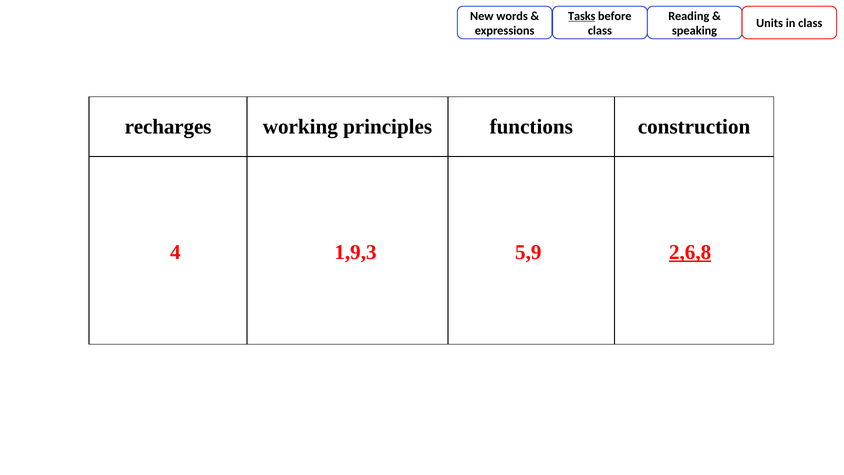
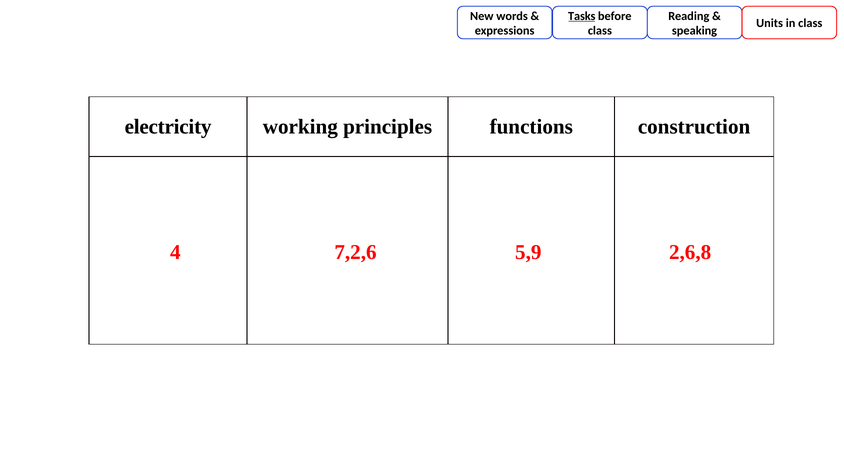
recharges: recharges -> electricity
1,9,3: 1,9,3 -> 7,2,6
2,6,8 underline: present -> none
